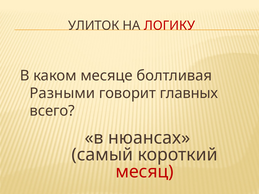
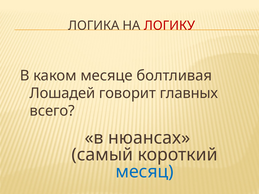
УЛИТОК: УЛИТОК -> ЛОГИКА
Разными: Разными -> Лошадей
месяц colour: red -> blue
